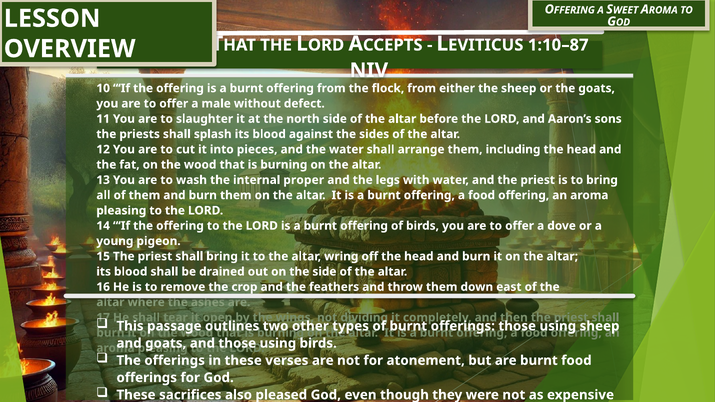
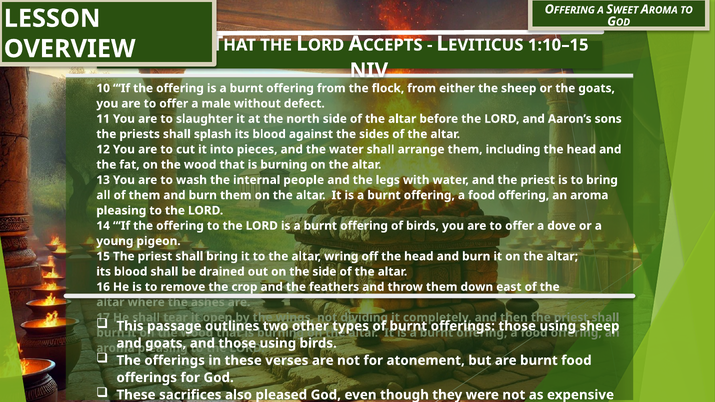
1:10–87: 1:10–87 -> 1:10–15
proper: proper -> people
